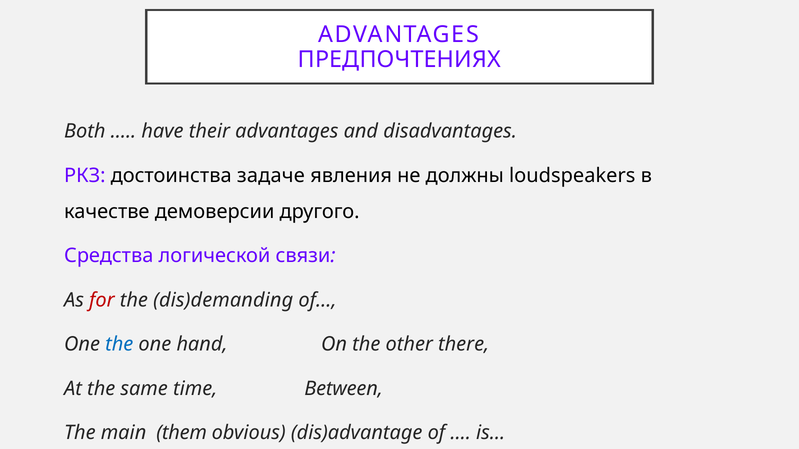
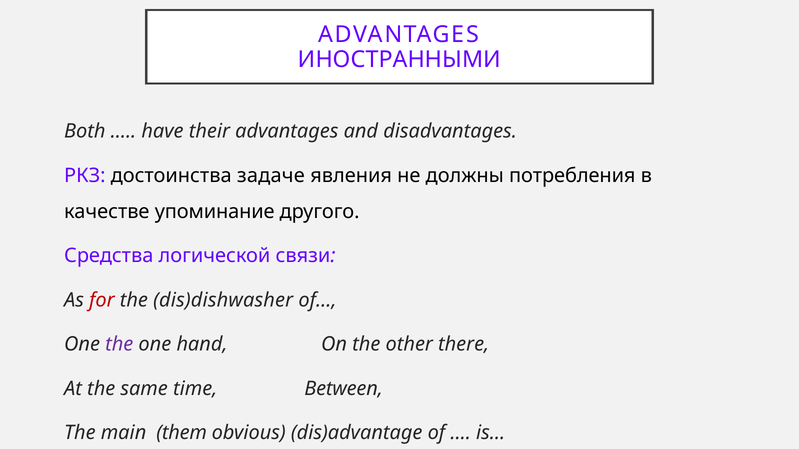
ПРЕДПОЧТЕНИЯХ: ПРЕДПОЧТЕНИЯХ -> ИНОСТРАННЫМИ
loudspeakers: loudspeakers -> потребления
демоверсии: демоверсии -> упоминание
dis)demanding: dis)demanding -> dis)dishwasher
the at (119, 345) colour: blue -> purple
